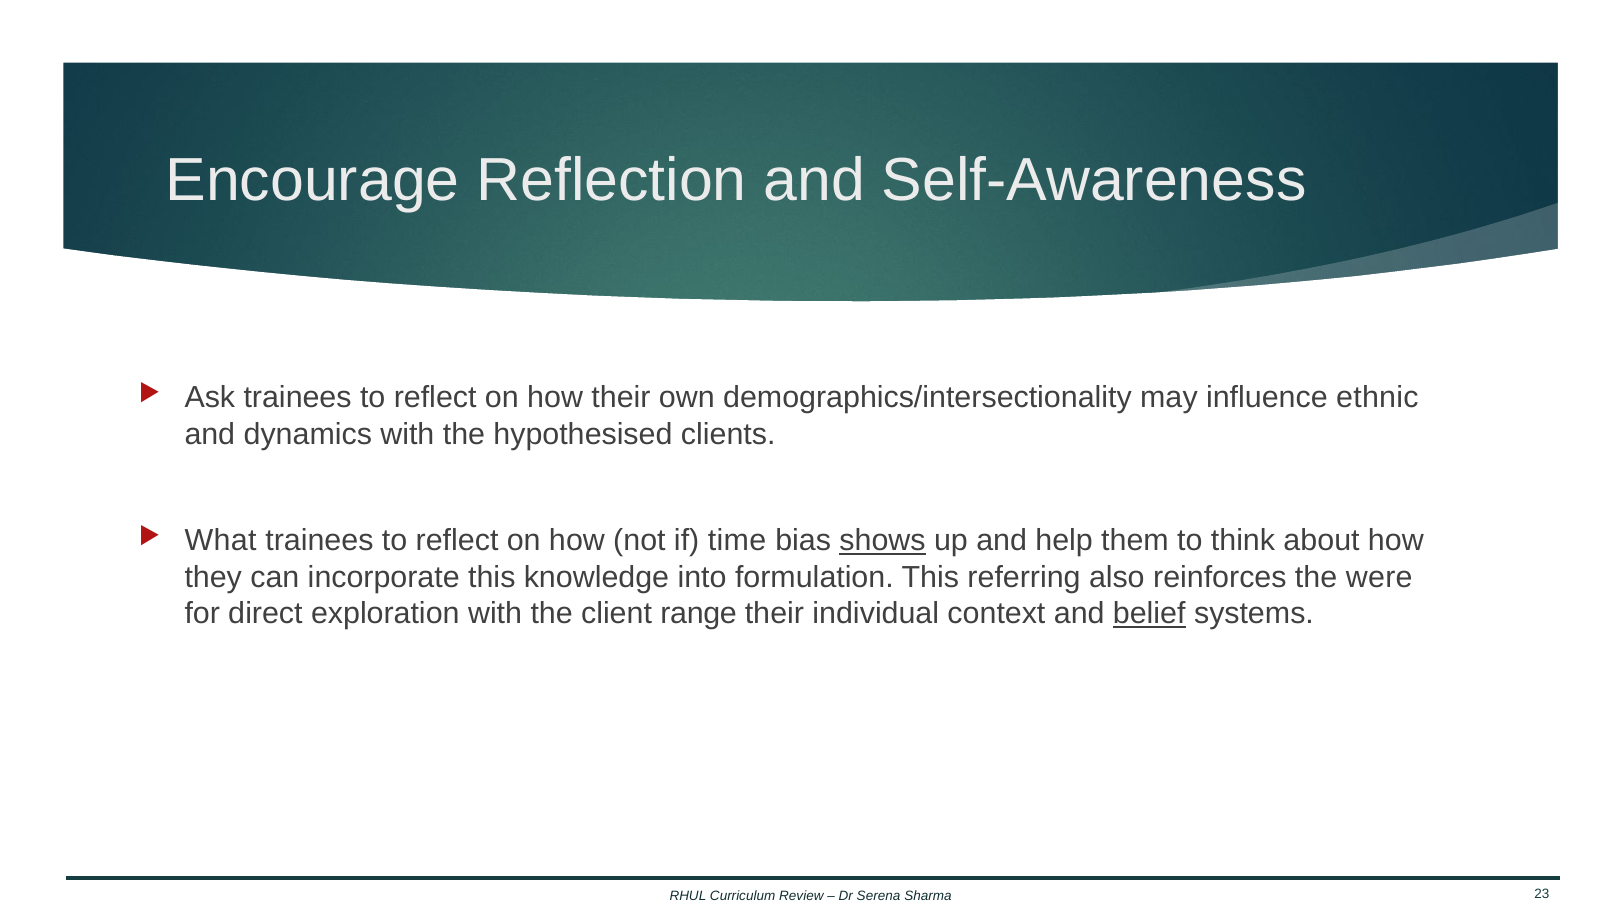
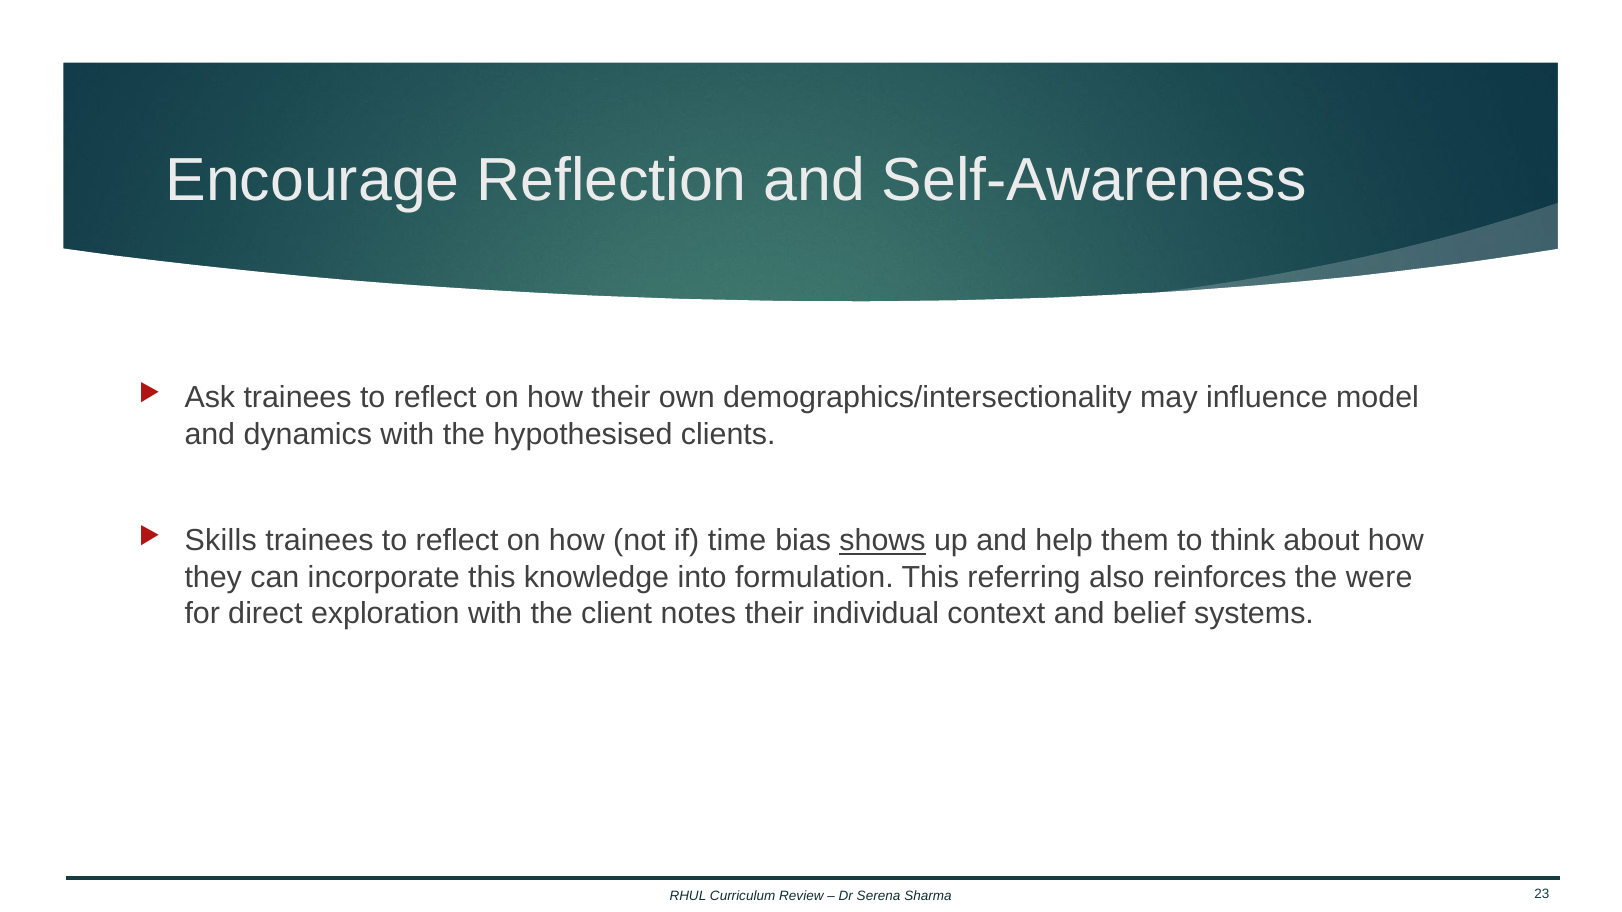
ethnic: ethnic -> model
What: What -> Skills
range: range -> notes
belief underline: present -> none
